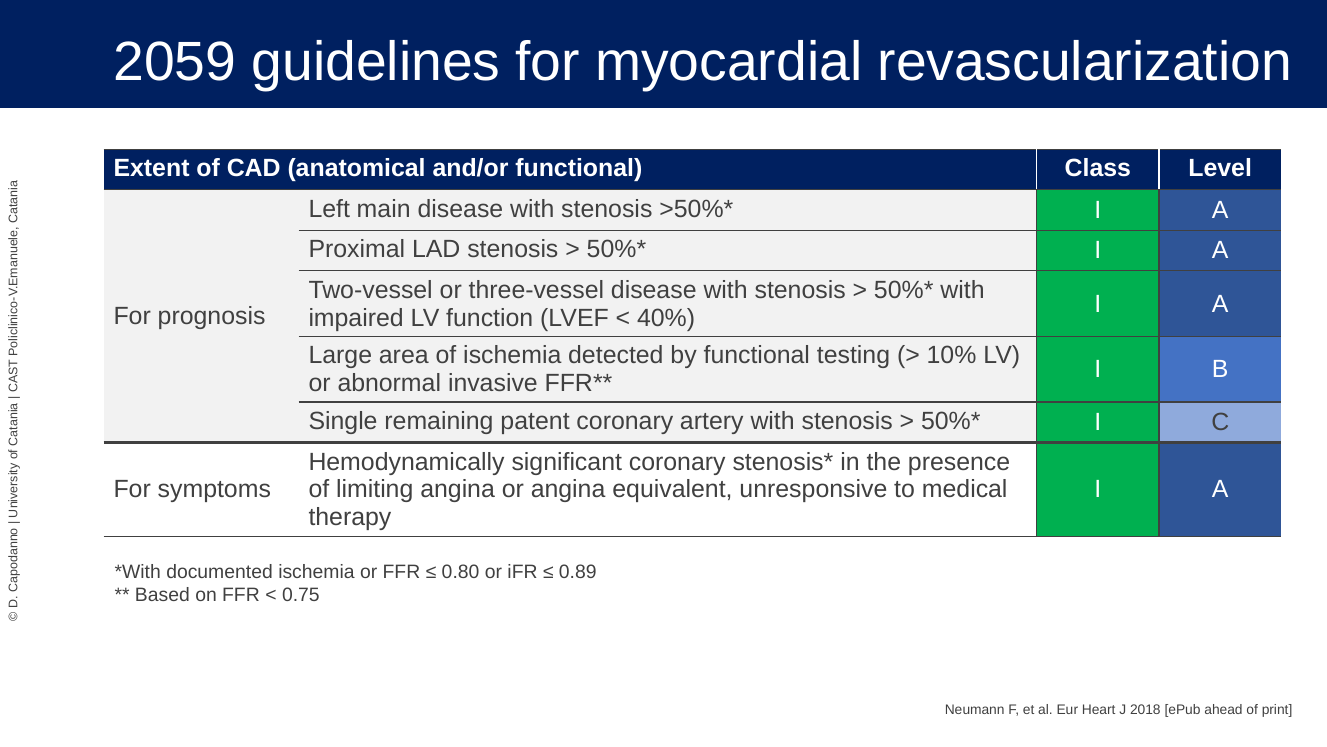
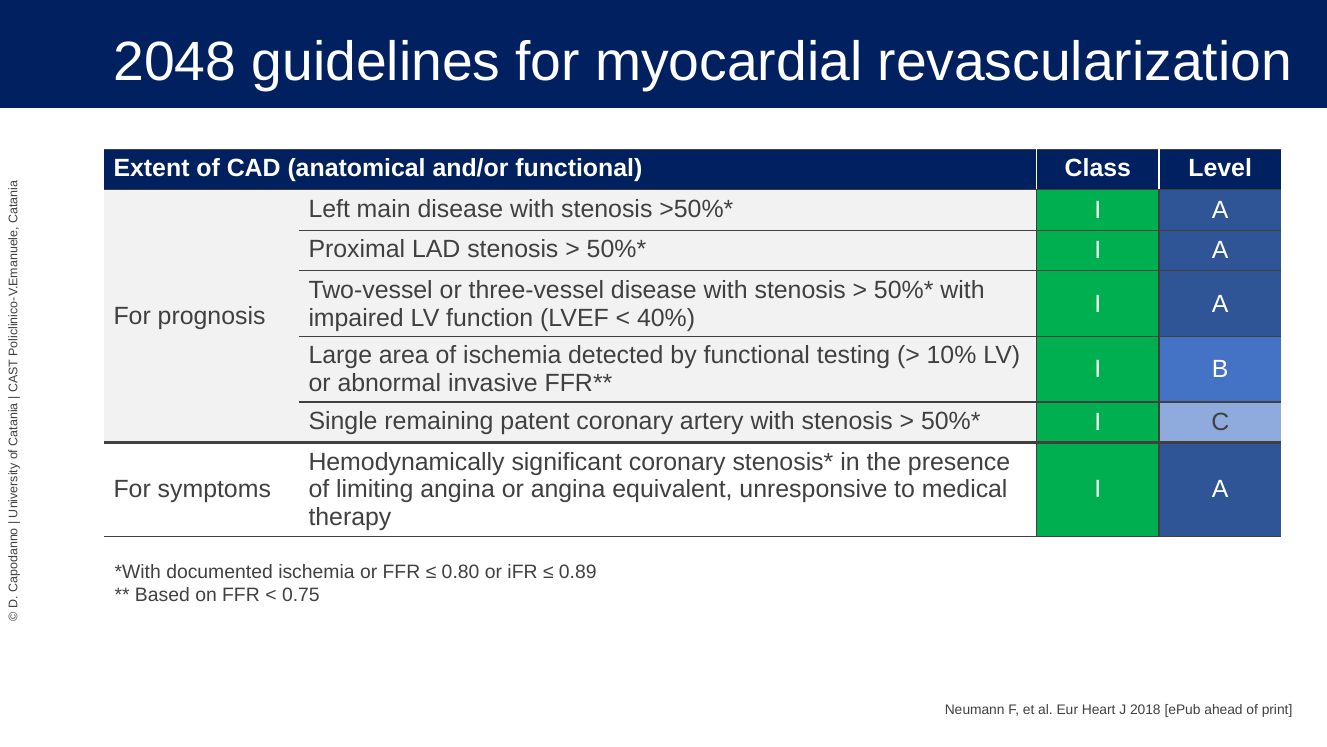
2059: 2059 -> 2048
